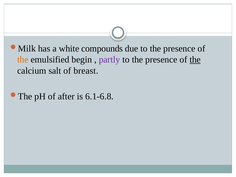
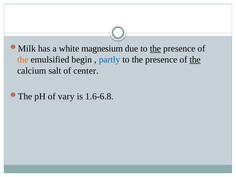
compounds: compounds -> magnesium
the at (155, 49) underline: none -> present
partly colour: purple -> blue
breast: breast -> center
after: after -> vary
6.1-6.8: 6.1-6.8 -> 1.6-6.8
